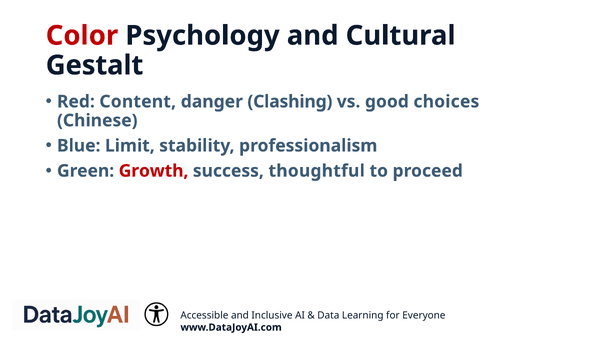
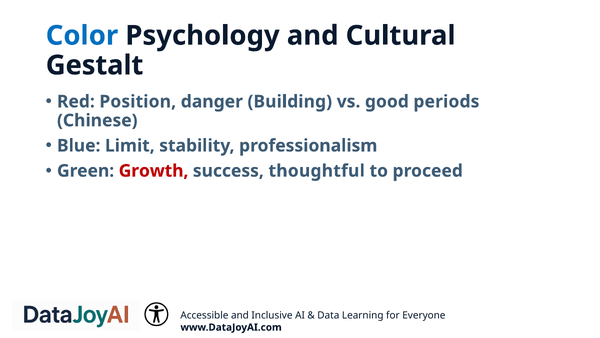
Color colour: red -> blue
Content: Content -> Position
Clashing: Clashing -> Building
choices: choices -> periods
